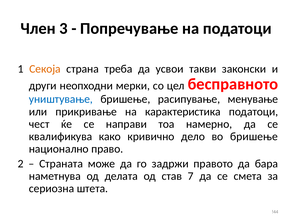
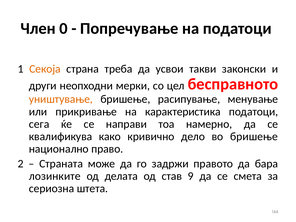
3: 3 -> 0
уништување colour: blue -> orange
чест: чест -> сега
наметнува: наметнува -> лозинките
7: 7 -> 9
